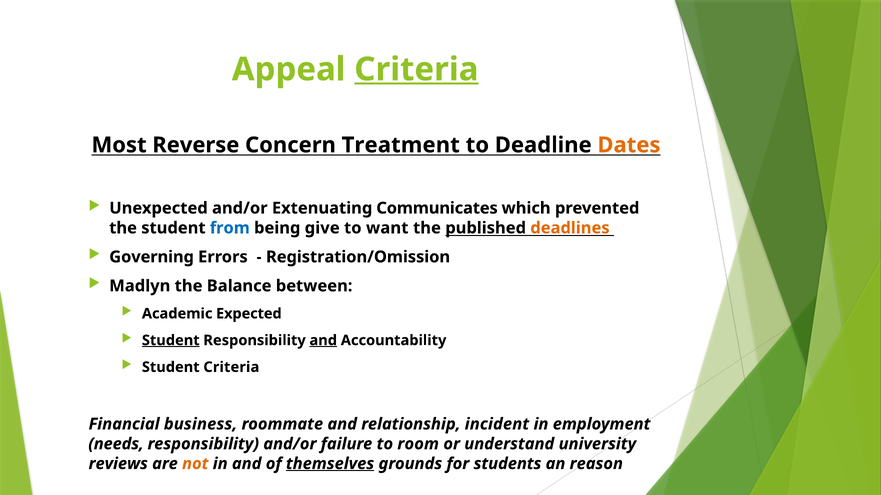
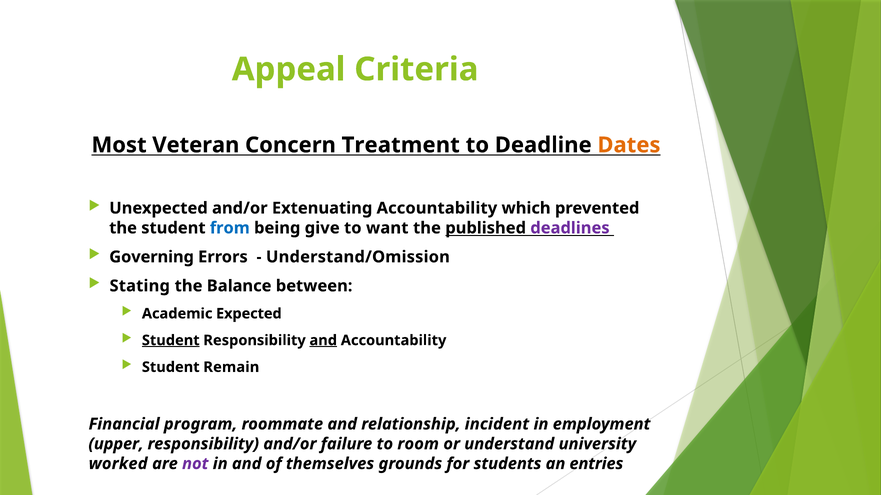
Criteria at (416, 69) underline: present -> none
Reverse: Reverse -> Veteran
Extenuating Communicates: Communicates -> Accountability
deadlines colour: orange -> purple
Registration/Omission: Registration/Omission -> Understand/Omission
Madlyn: Madlyn -> Stating
Student Criteria: Criteria -> Remain
business: business -> program
needs: needs -> upper
reviews: reviews -> worked
not colour: orange -> purple
themselves underline: present -> none
reason: reason -> entries
